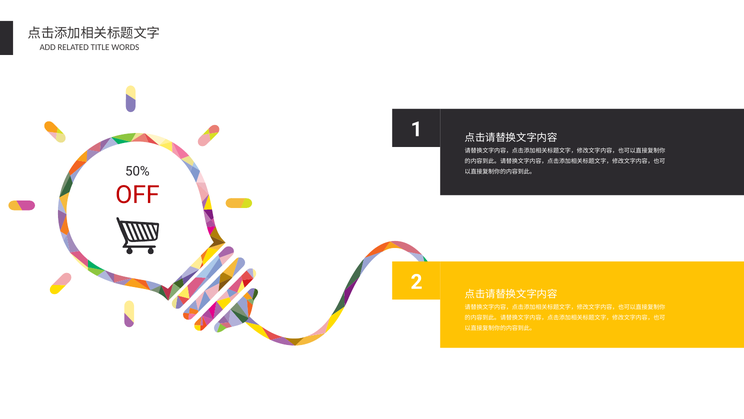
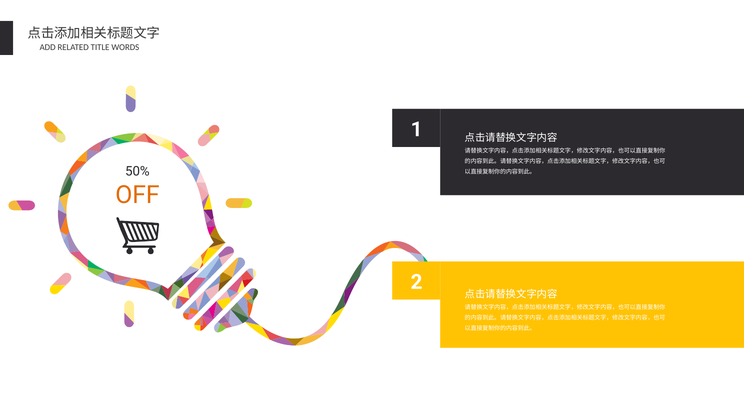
OFF colour: red -> orange
